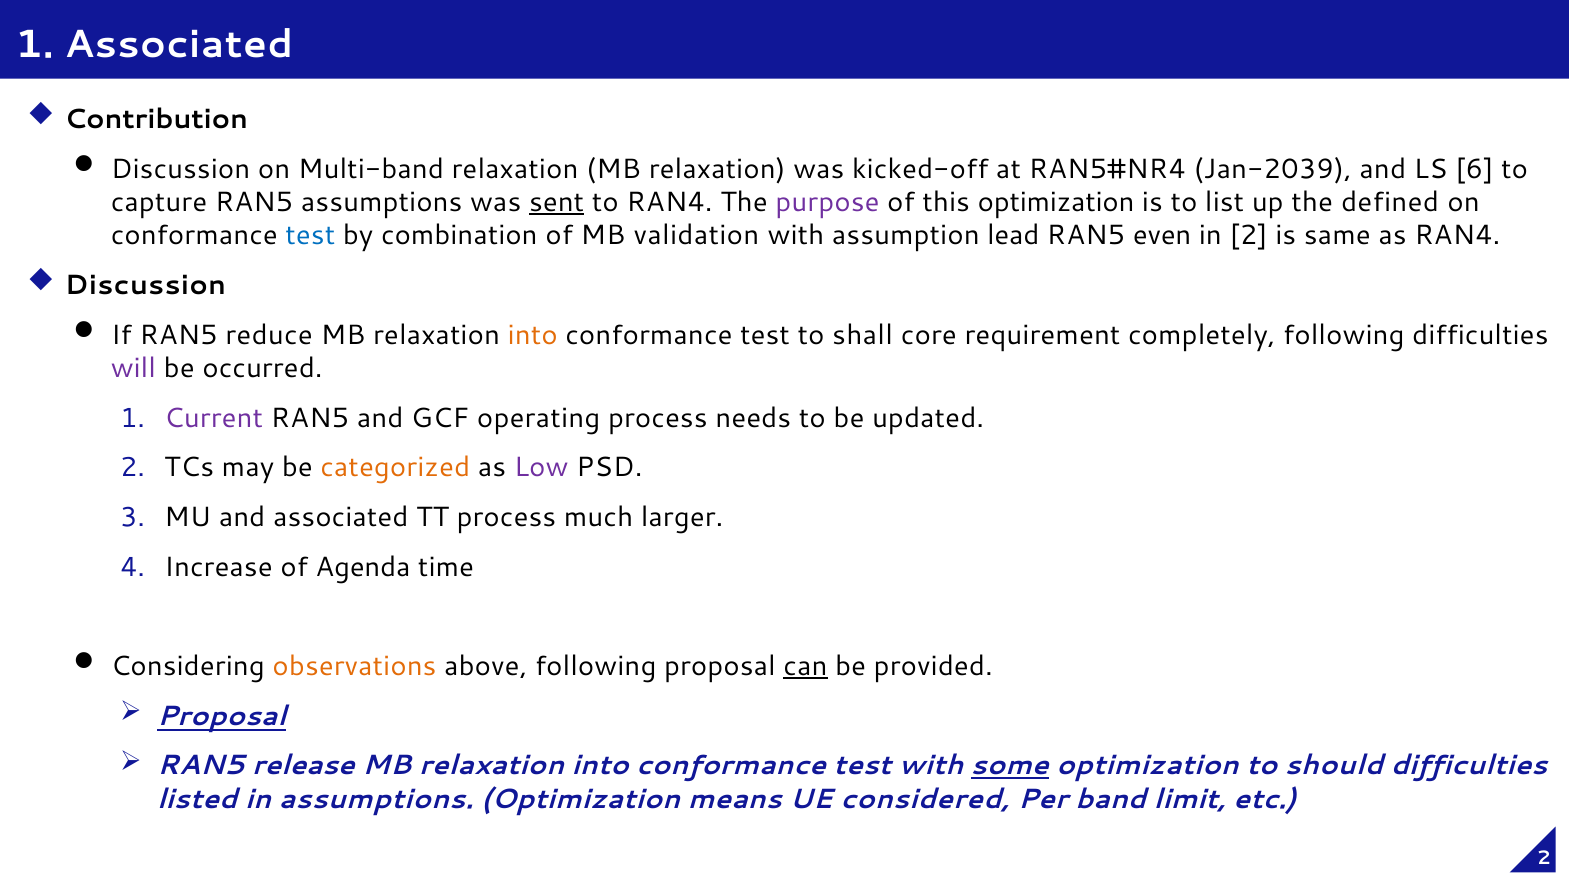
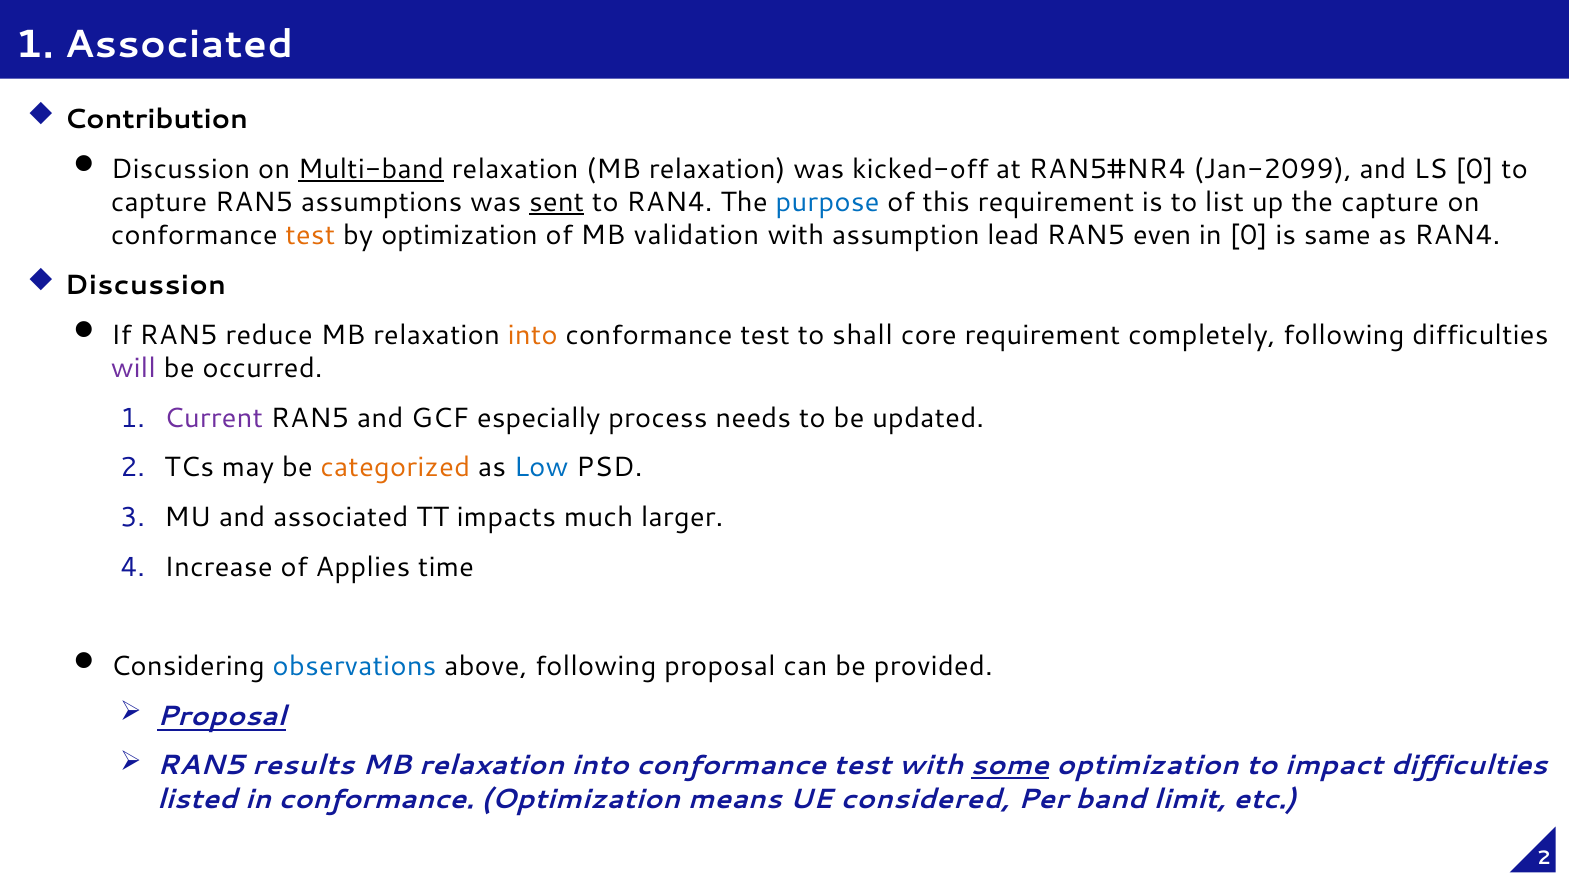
Multi-band underline: none -> present
Jan-2039: Jan-2039 -> Jan-2099
LS 6: 6 -> 0
purpose colour: purple -> blue
this optimization: optimization -> requirement
the defined: defined -> capture
test at (310, 236) colour: blue -> orange
by combination: combination -> optimization
in 2: 2 -> 0
operating: operating -> especially
Low colour: purple -> blue
TT process: process -> impacts
Agenda: Agenda -> Applies
observations colour: orange -> blue
can underline: present -> none
release: release -> results
should: should -> impact
in assumptions: assumptions -> conformance
